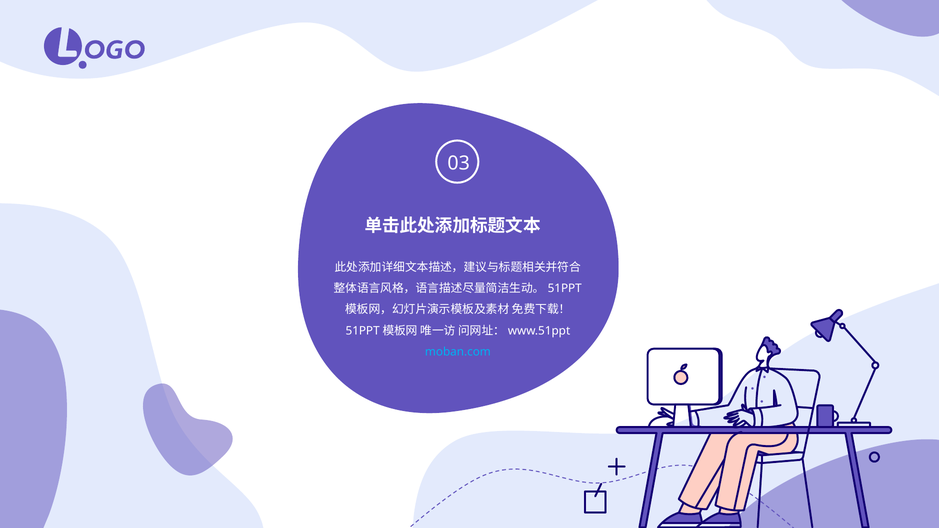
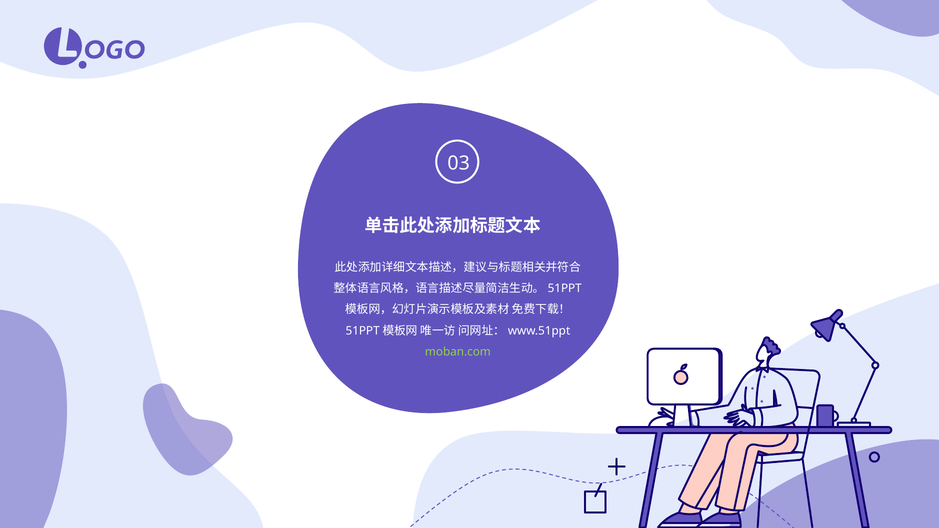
moban.com colour: light blue -> light green
